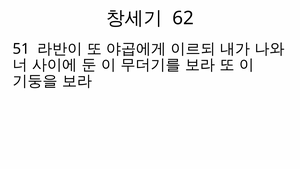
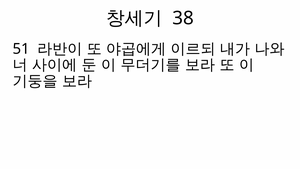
62: 62 -> 38
